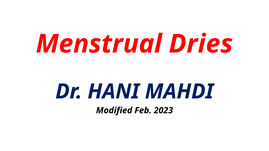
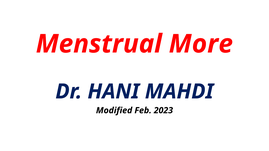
Dries: Dries -> More
